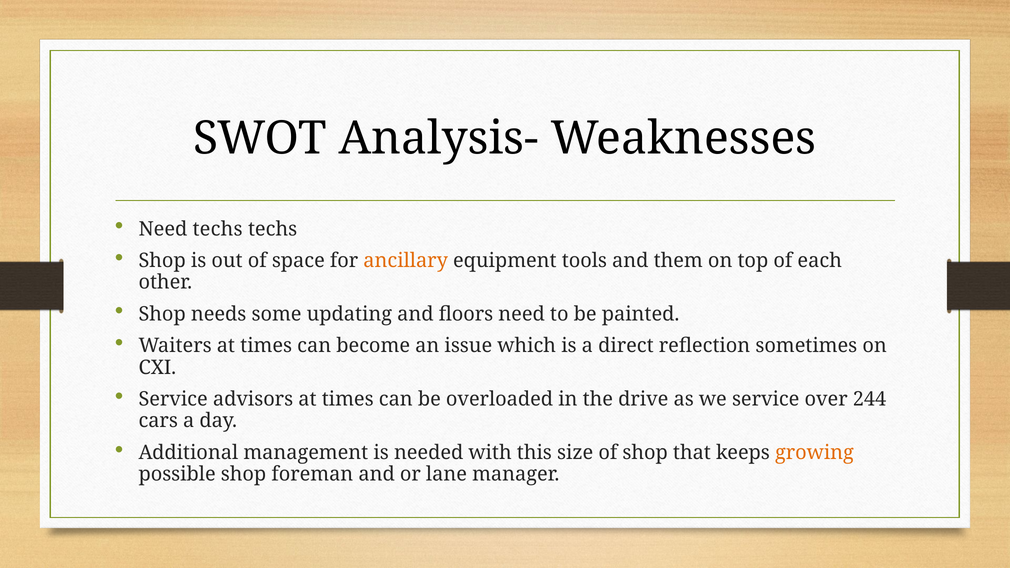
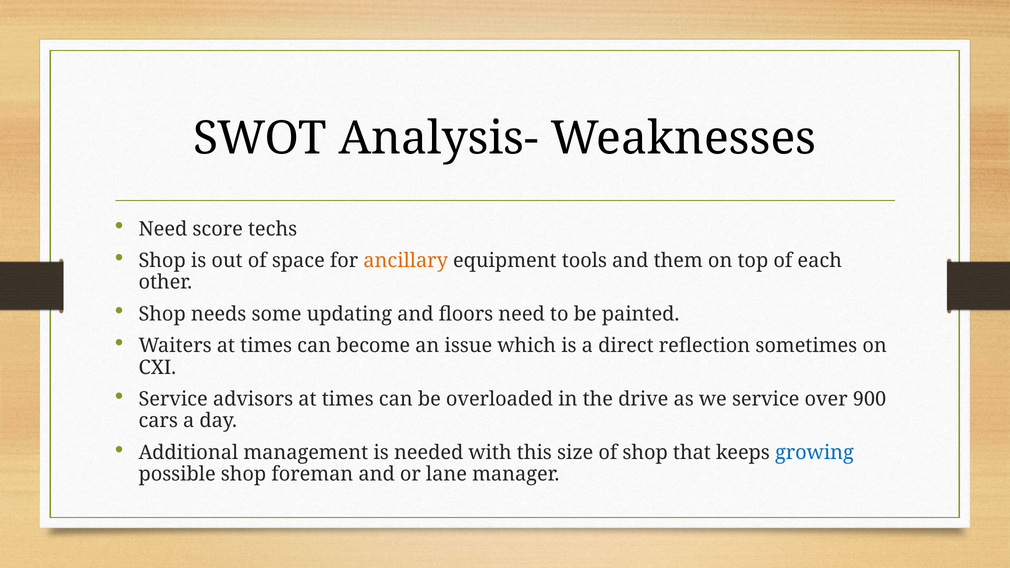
Need techs: techs -> score
244: 244 -> 900
growing colour: orange -> blue
